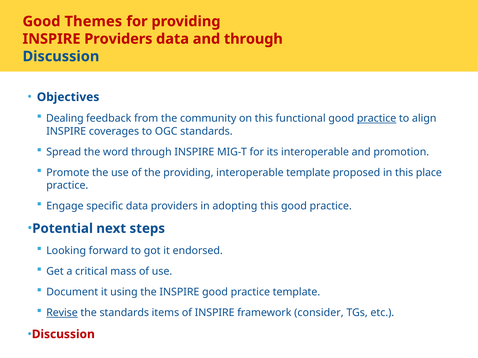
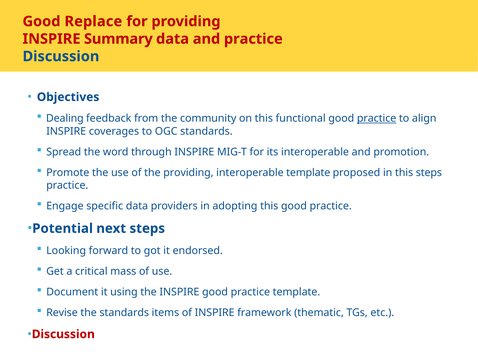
Themes: Themes -> Replace
INSPIRE Providers: Providers -> Summary
and through: through -> practice
this place: place -> steps
Revise underline: present -> none
consider: consider -> thematic
